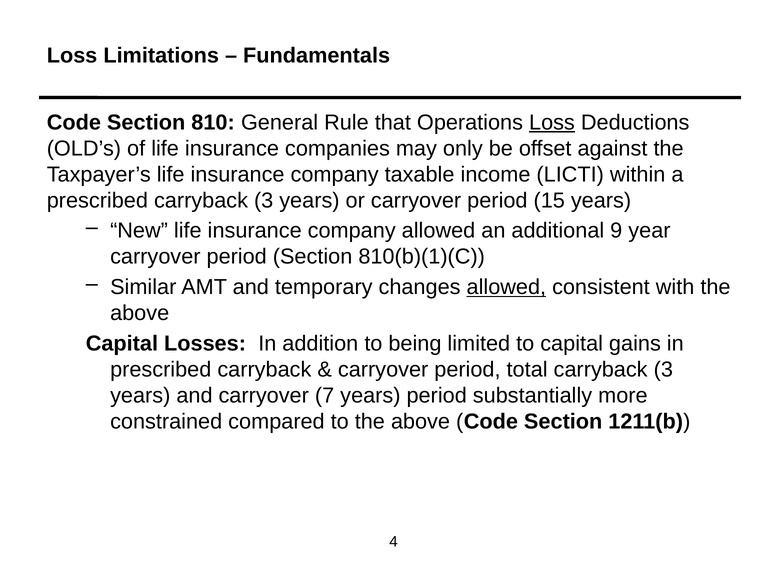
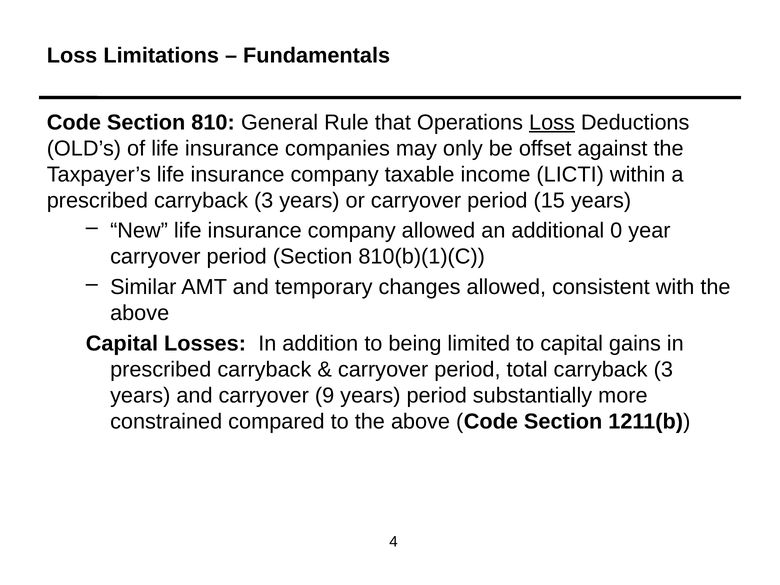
9: 9 -> 0
allowed at (506, 287) underline: present -> none
7: 7 -> 9
